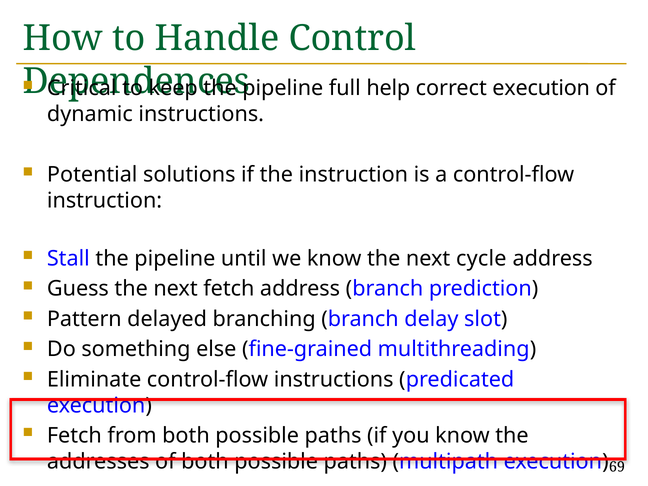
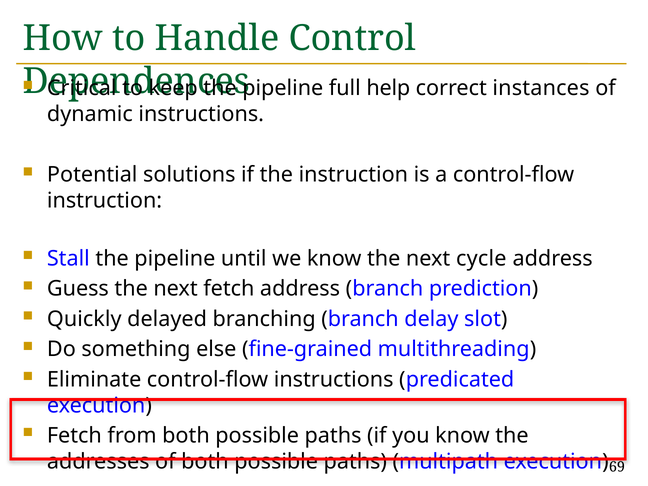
correct execution: execution -> instances
Pattern: Pattern -> Quickly
